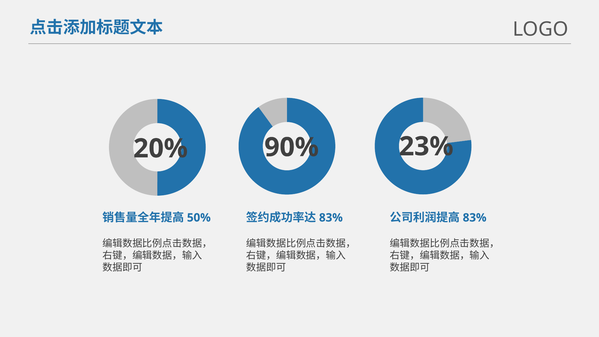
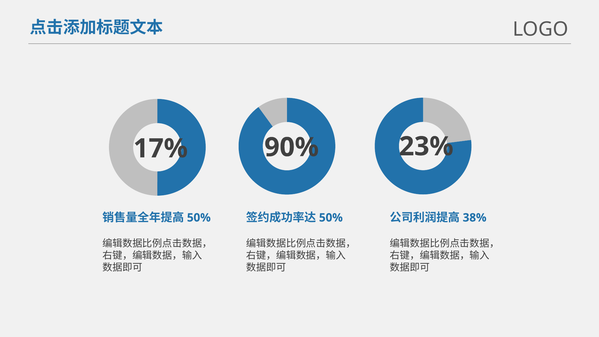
20%: 20% -> 17%
83% at (331, 218): 83% -> 50%
83% at (475, 218): 83% -> 38%
